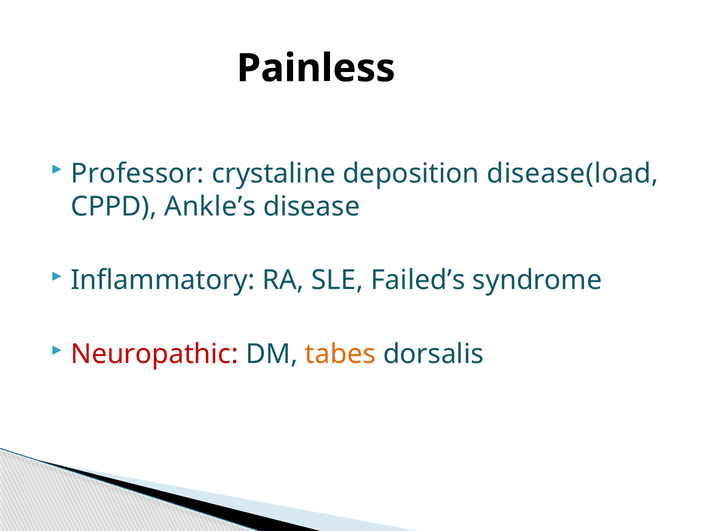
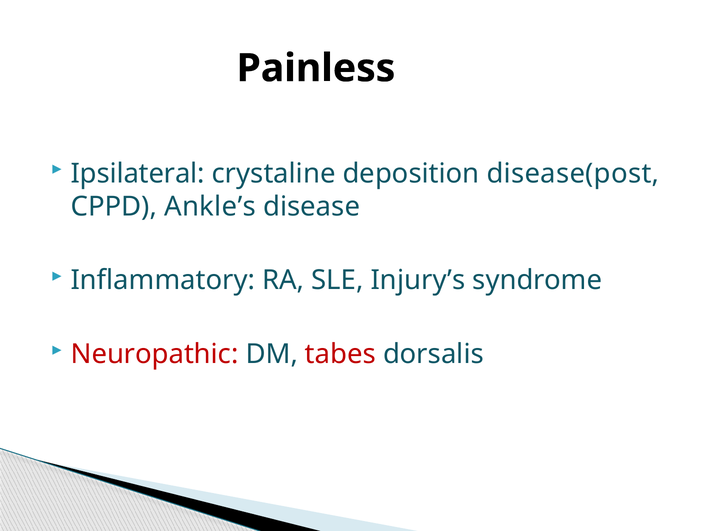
Professor: Professor -> Ipsilateral
disease(load: disease(load -> disease(post
Failed’s: Failed’s -> Injury’s
tabes colour: orange -> red
